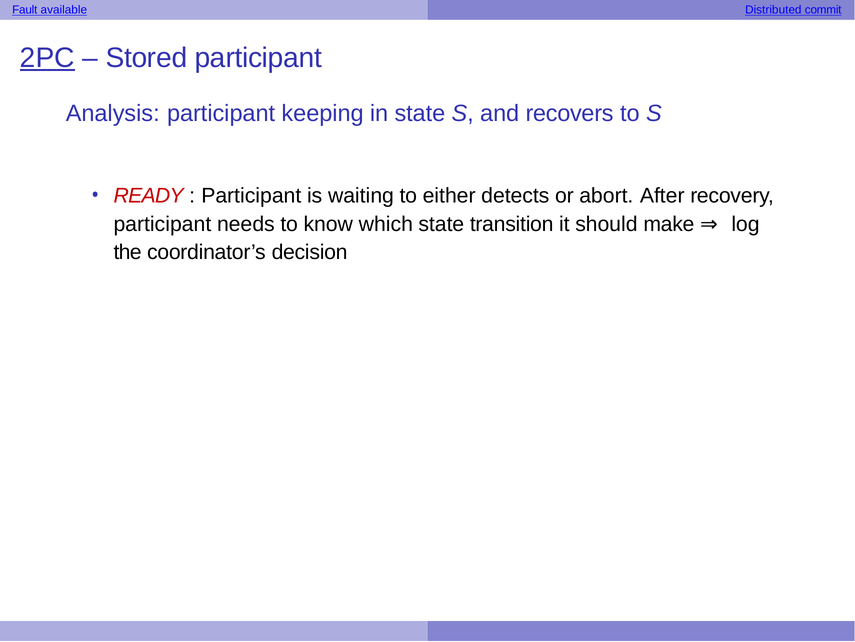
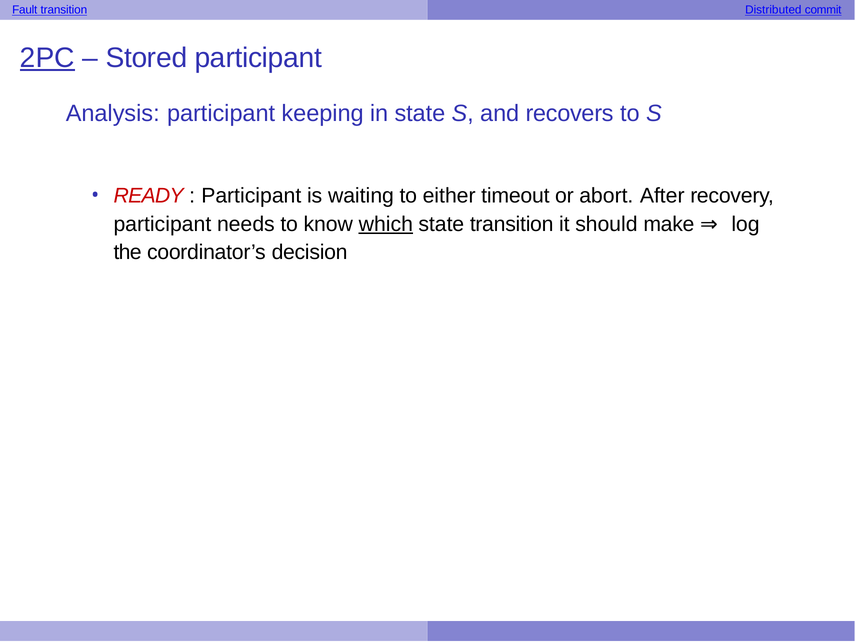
Fault available: available -> transition
detects: detects -> timeout
which underline: none -> present
